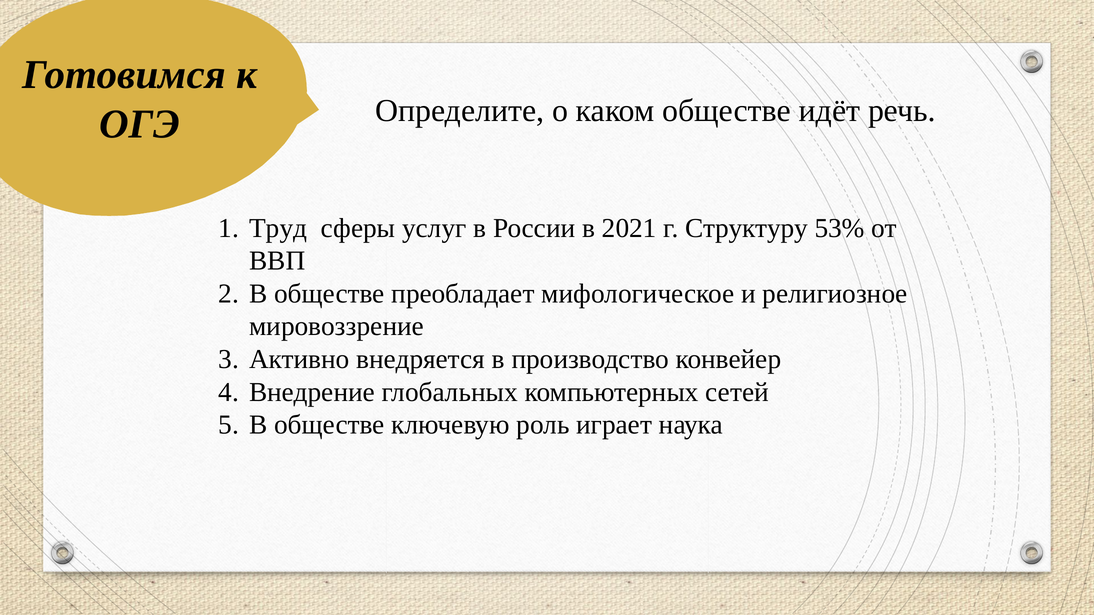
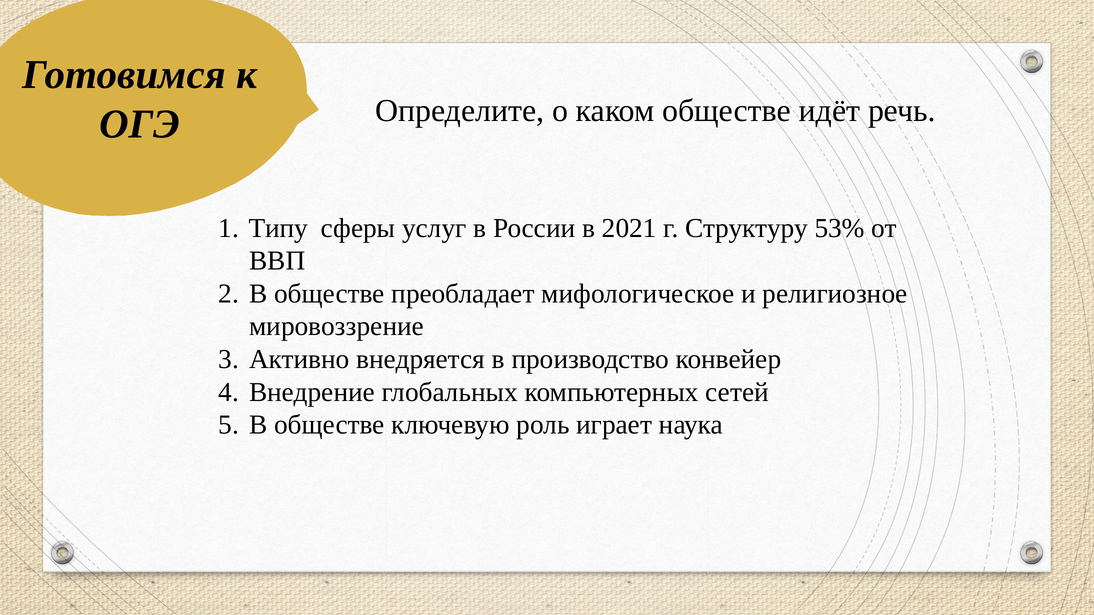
Труд: Труд -> Типу
